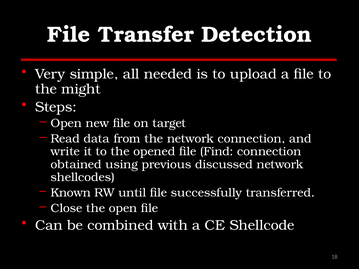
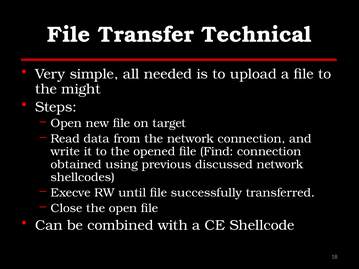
Detection: Detection -> Technical
Known: Known -> Execve
